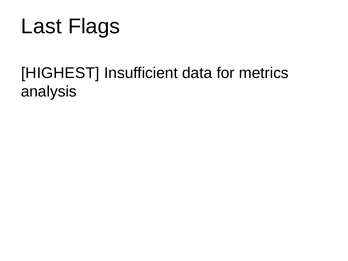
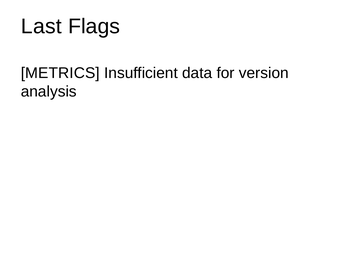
HIGHEST: HIGHEST -> METRICS
metrics: metrics -> version
